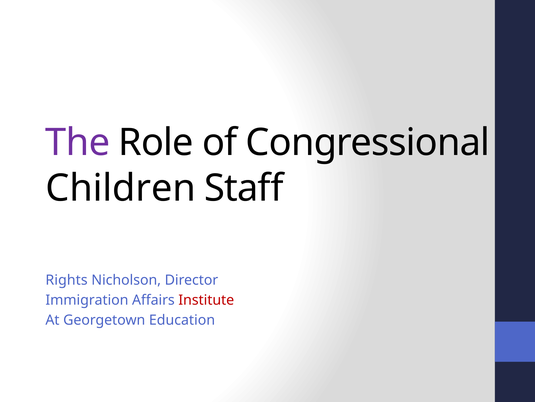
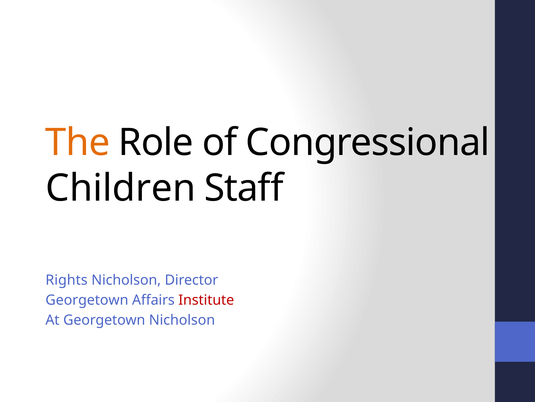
The colour: purple -> orange
Immigration at (87, 300): Immigration -> Georgetown
Georgetown Education: Education -> Nicholson
